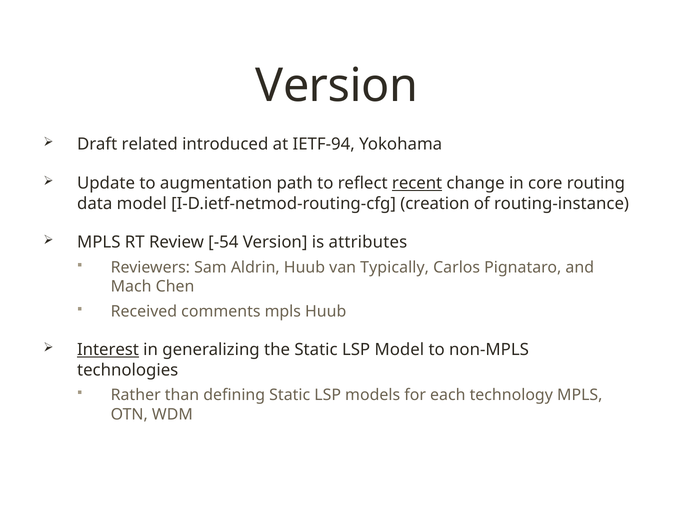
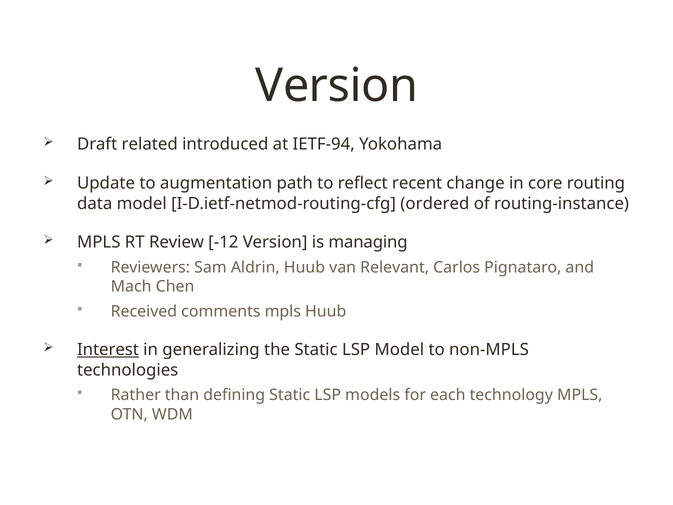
recent underline: present -> none
creation: creation -> ordered
-54: -54 -> -12
attributes: attributes -> managing
Typically: Typically -> Relevant
